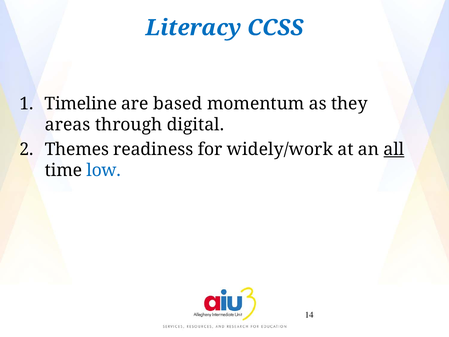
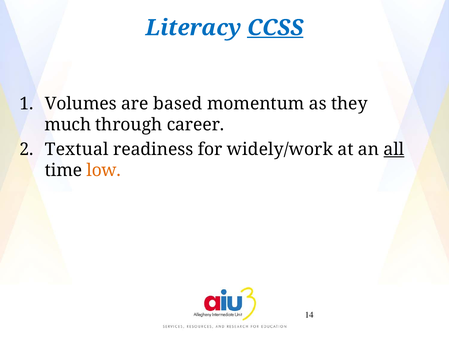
CCSS underline: none -> present
Timeline: Timeline -> Volumes
areas: areas -> much
digital: digital -> career
Themes: Themes -> Textual
low colour: blue -> orange
